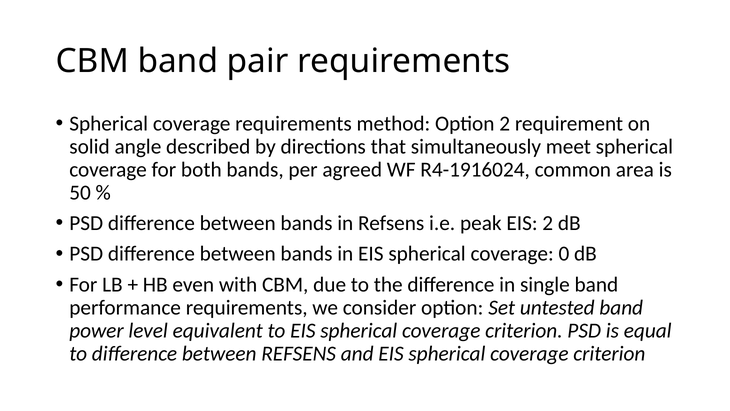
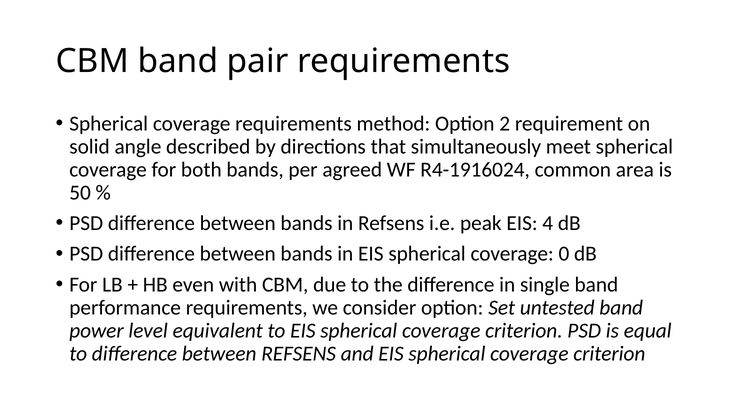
EIS 2: 2 -> 4
